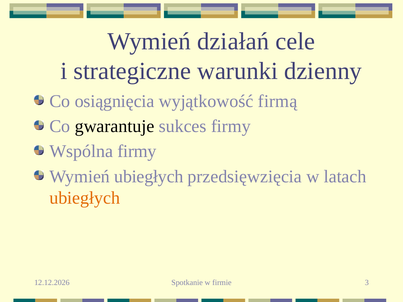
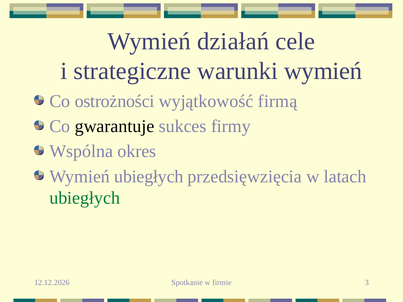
warunki dzienny: dzienny -> wymień
osiągnięcia: osiągnięcia -> ostrożności
Wspólna firmy: firmy -> okres
ubiegłych at (85, 198) colour: orange -> green
